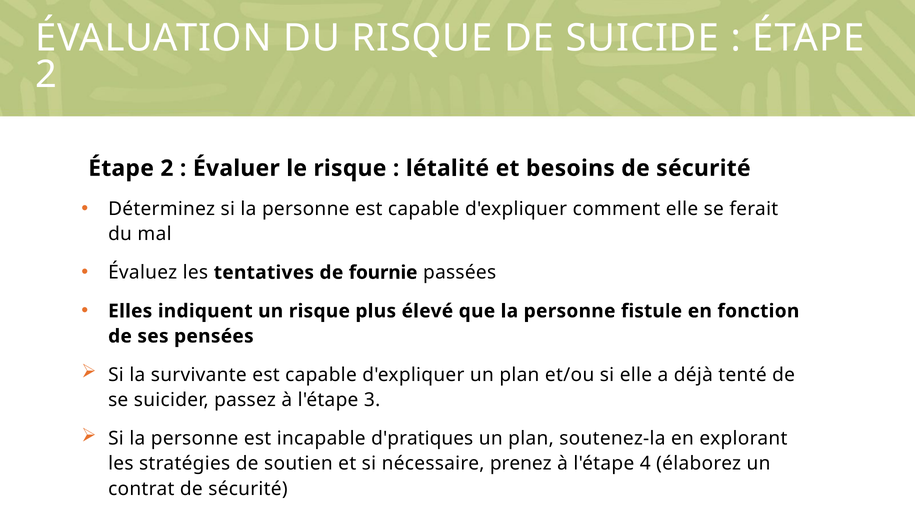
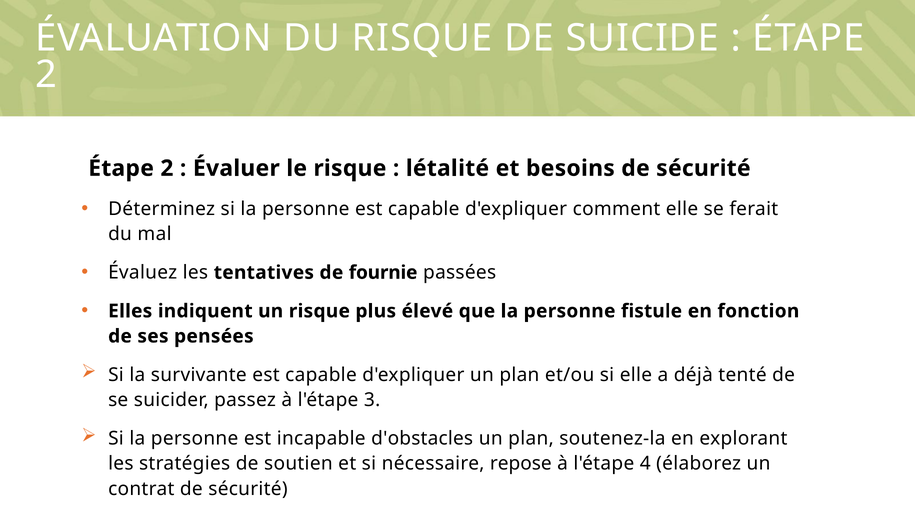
d'pratiques: d'pratiques -> d'obstacles
prenez: prenez -> repose
